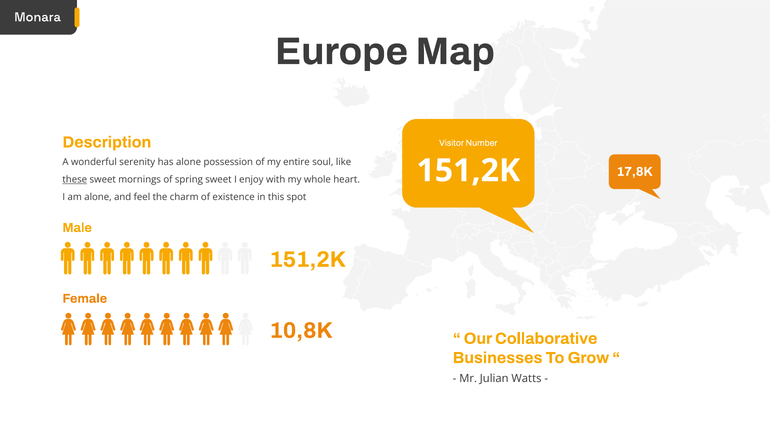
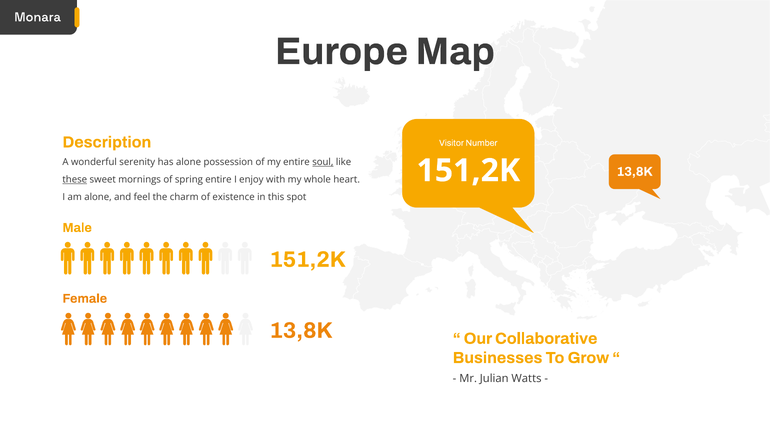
soul underline: none -> present
17,8K at (635, 172): 17,8K -> 13,8K
spring sweet: sweet -> entire
10,8K at (301, 330): 10,8K -> 13,8K
